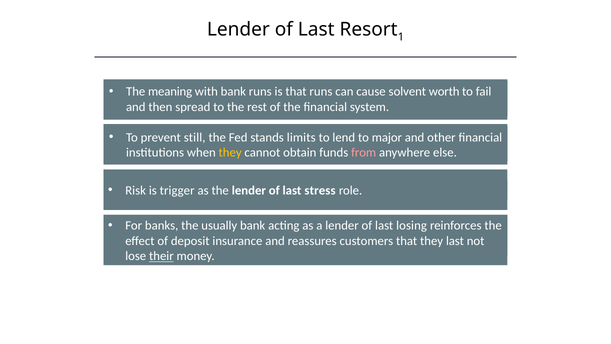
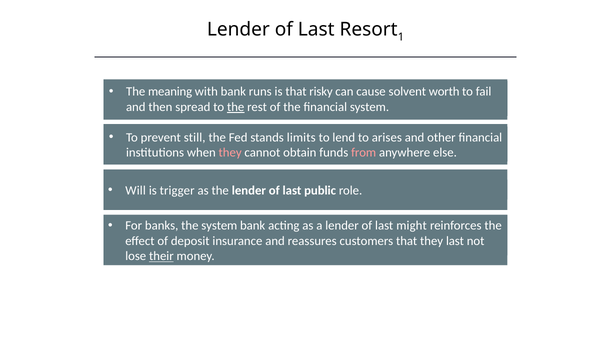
that runs: runs -> risky
the at (236, 107) underline: none -> present
major: major -> arises
they at (230, 152) colour: yellow -> pink
Risk: Risk -> Will
stress: stress -> public
the usually: usually -> system
losing: losing -> might
